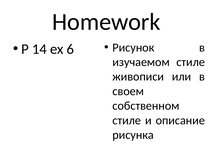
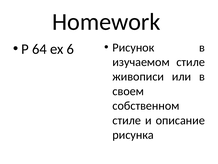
14: 14 -> 64
